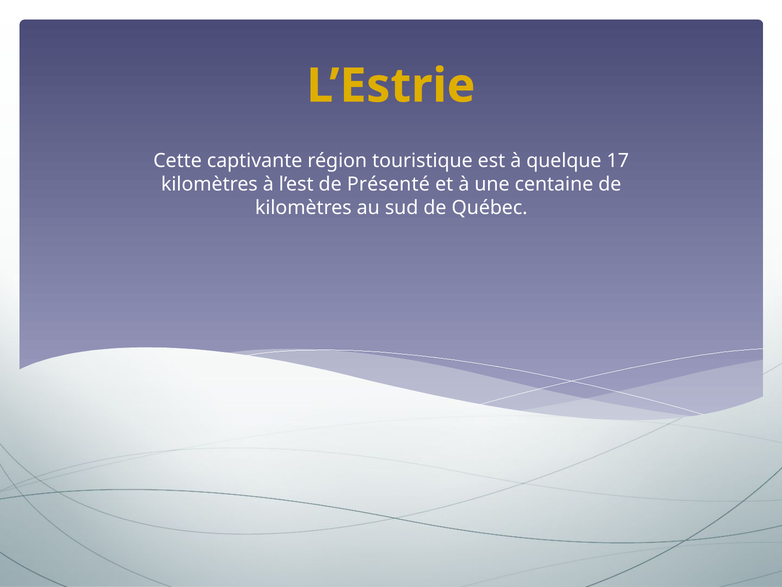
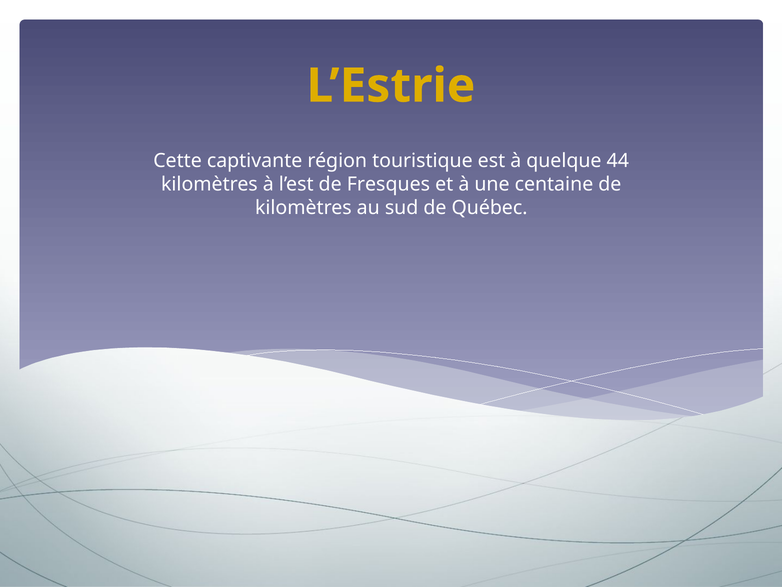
17: 17 -> 44
Présenté: Présenté -> Fresques
